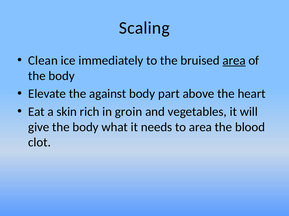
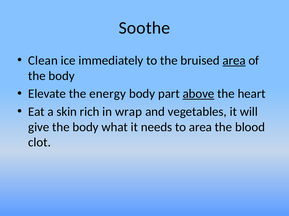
Scaling: Scaling -> Soothe
against: against -> energy
above underline: none -> present
groin: groin -> wrap
